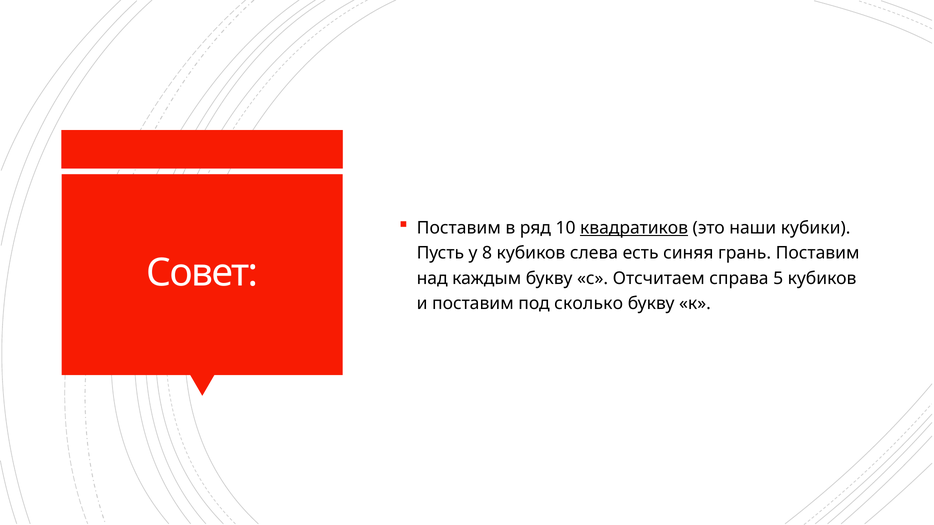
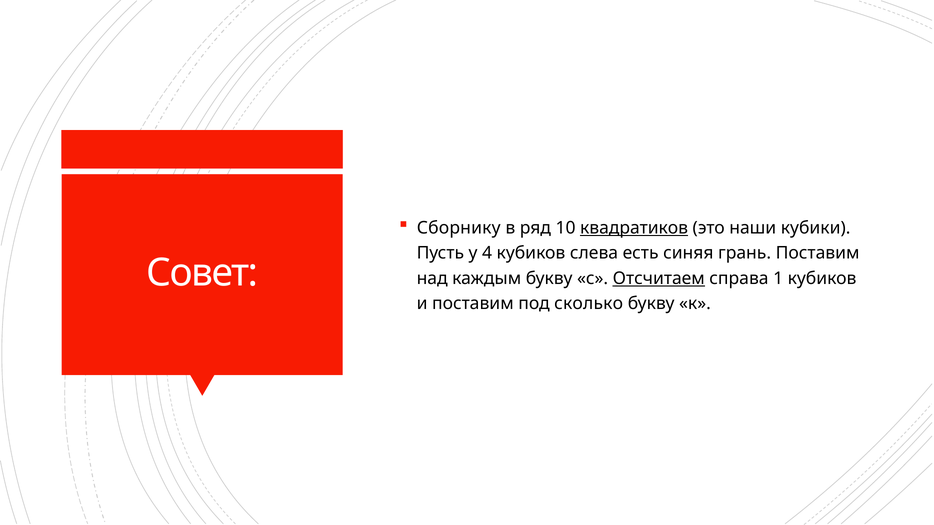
Поставим at (459, 228): Поставим -> Сборнику
8: 8 -> 4
Отсчитаем underline: none -> present
5: 5 -> 1
